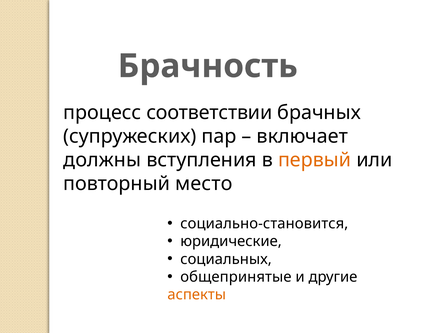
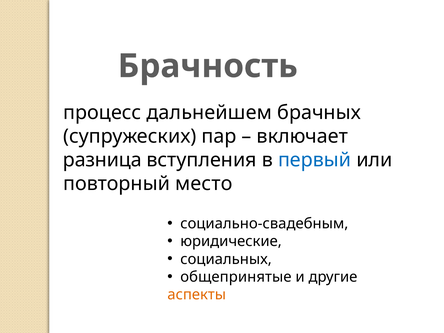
соответствии: соответствии -> дальнейшем
должны: должны -> разница
первый colour: orange -> blue
социально-становится: социально-становится -> социально-свадебным
